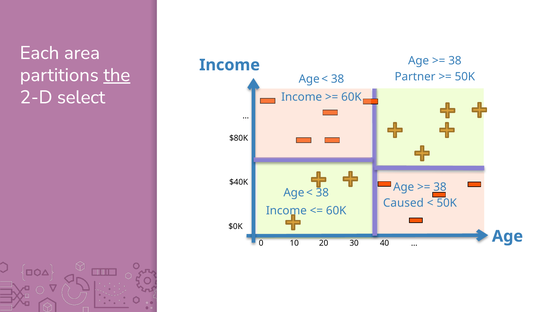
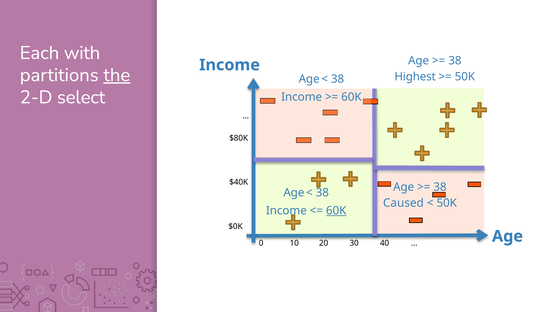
area: area -> with
Partner: Partner -> Highest
60K at (336, 211) underline: none -> present
